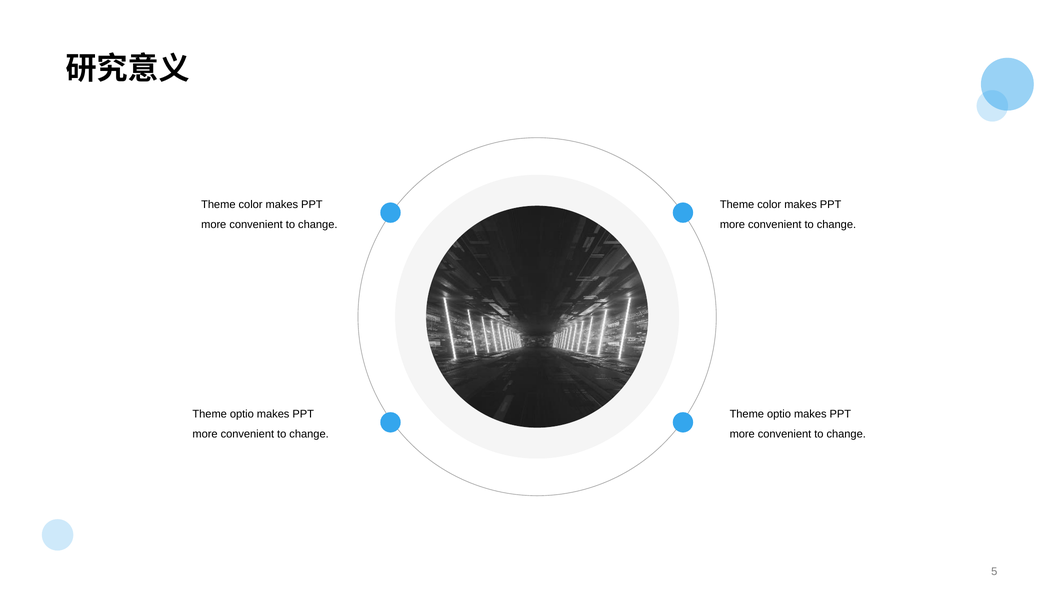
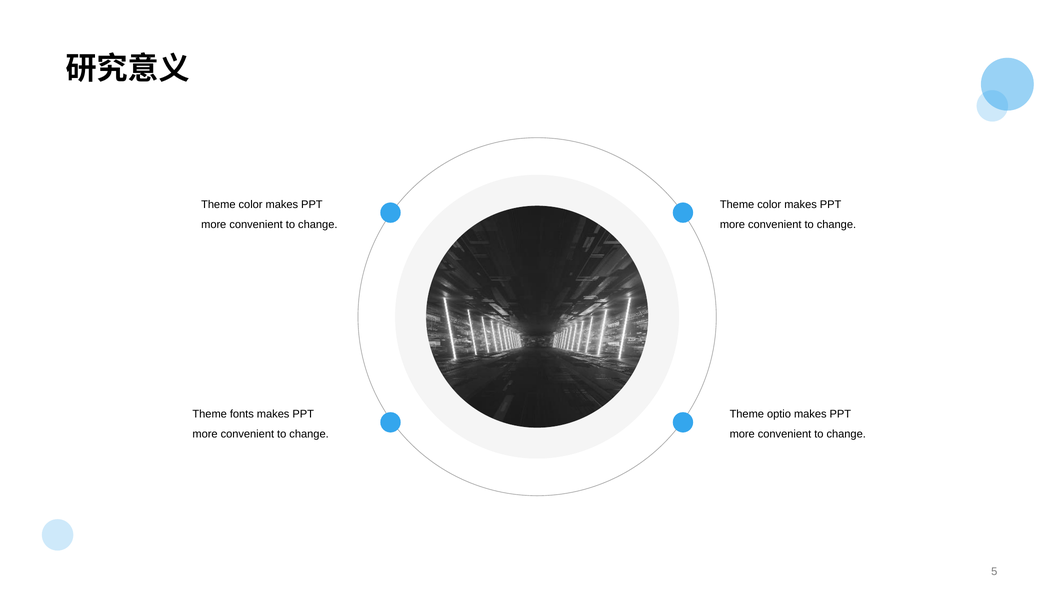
optio at (242, 415): optio -> fonts
